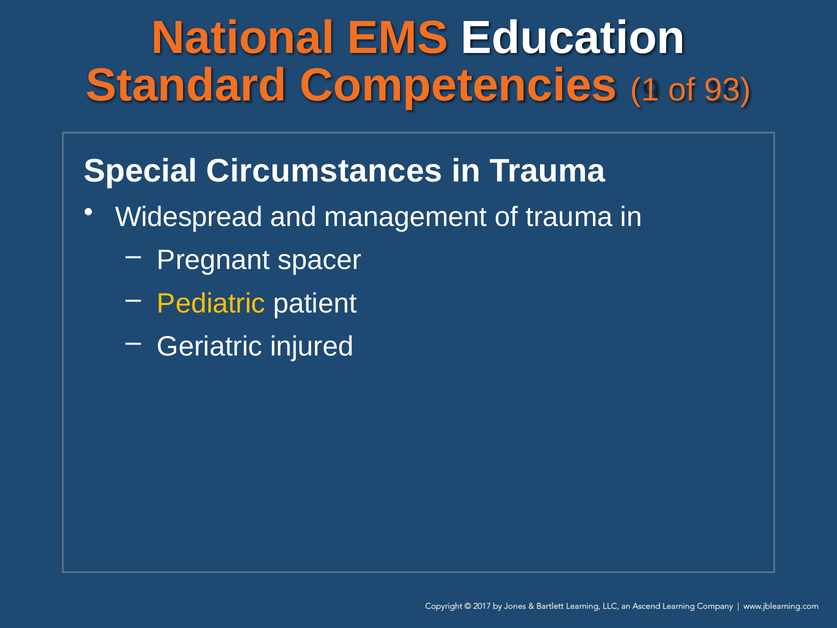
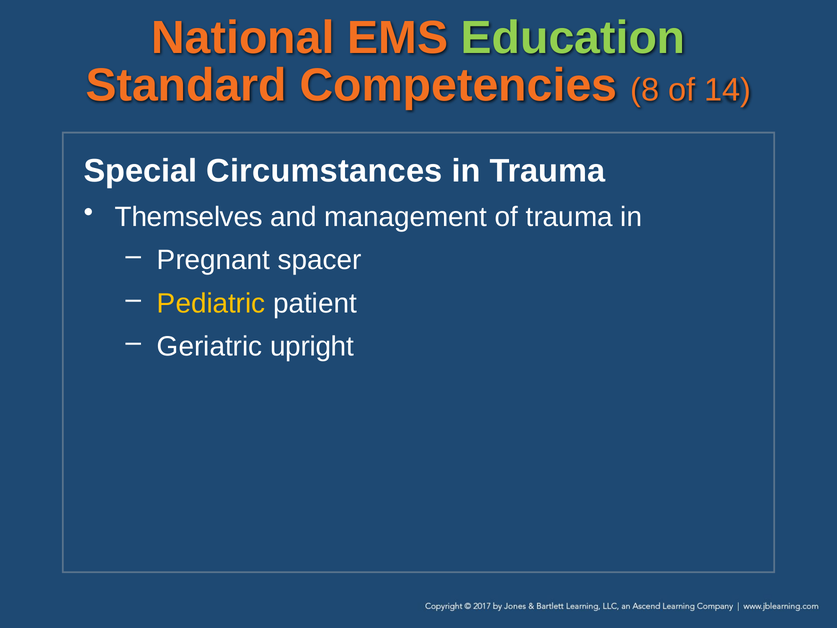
Education colour: white -> light green
1: 1 -> 8
93: 93 -> 14
Widespread: Widespread -> Themselves
injured: injured -> upright
